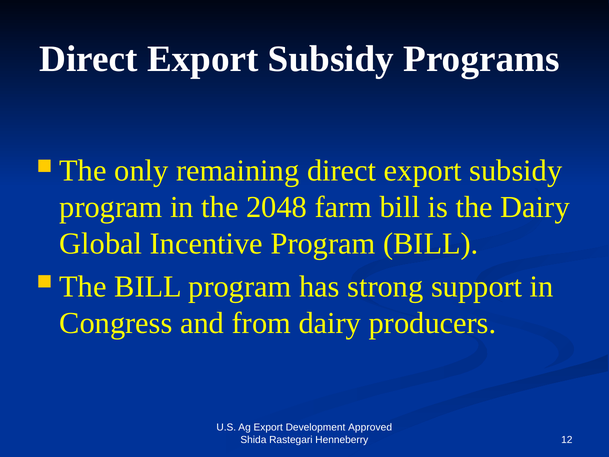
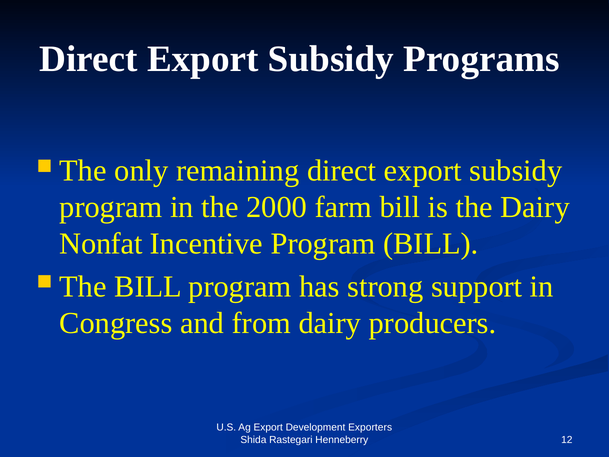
2048: 2048 -> 2000
Global: Global -> Nonfat
Approved: Approved -> Exporters
